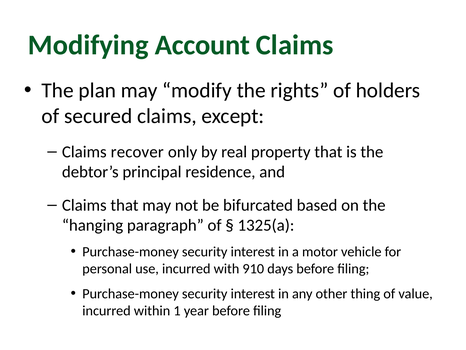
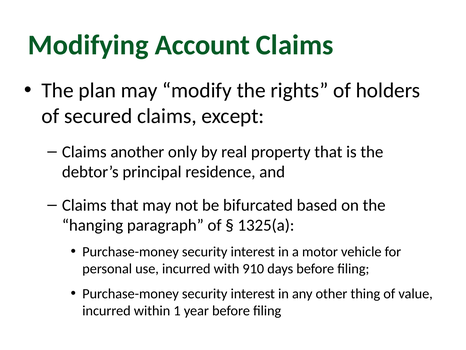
recover: recover -> another
